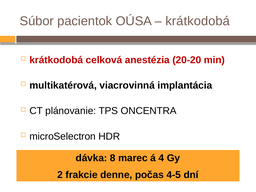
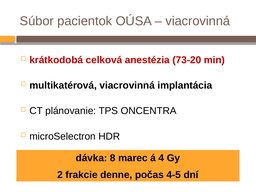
krátkodobá at (198, 21): krátkodobá -> viacrovinná
20-20: 20-20 -> 73-20
